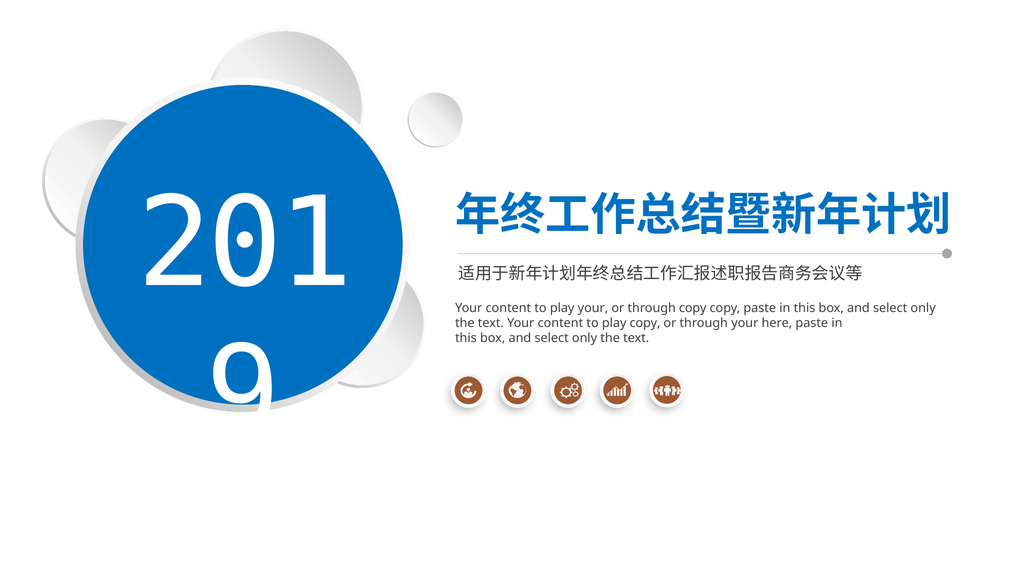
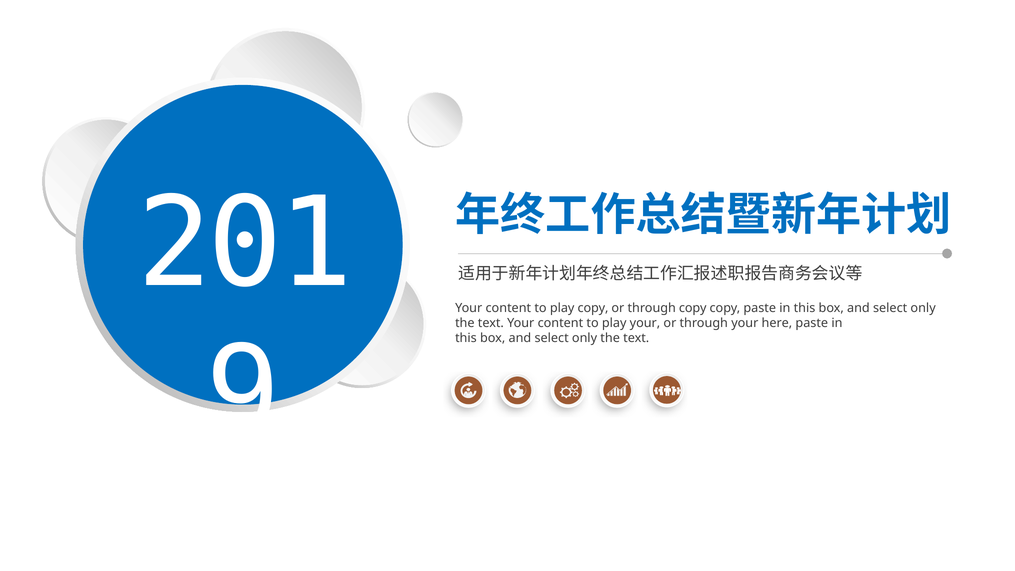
play your: your -> copy
play copy: copy -> your
